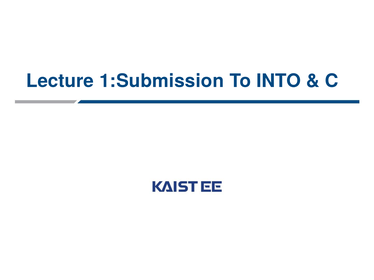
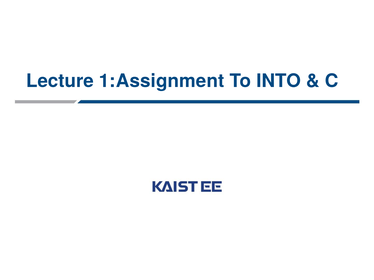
1:Submission: 1:Submission -> 1:Assignment
